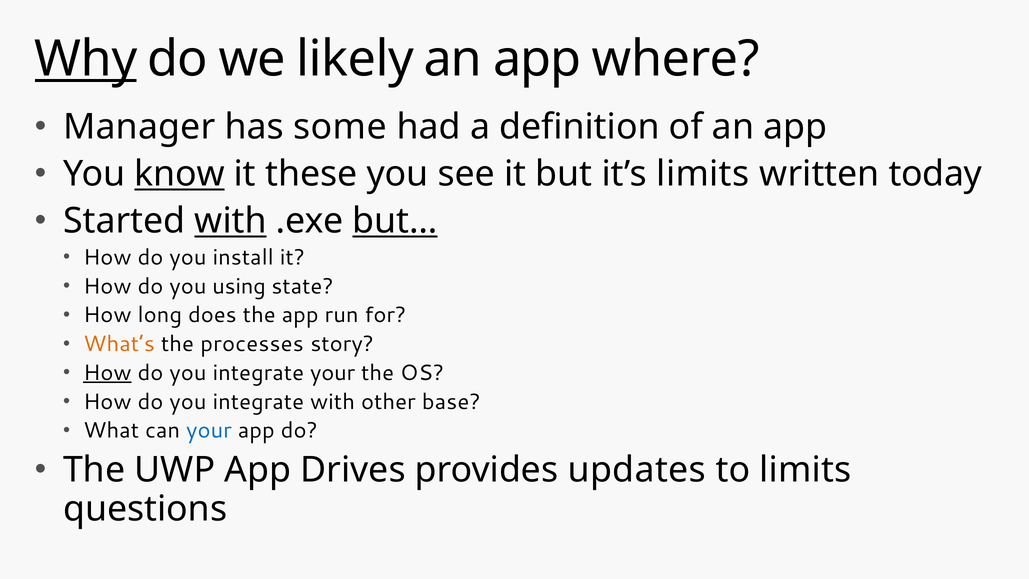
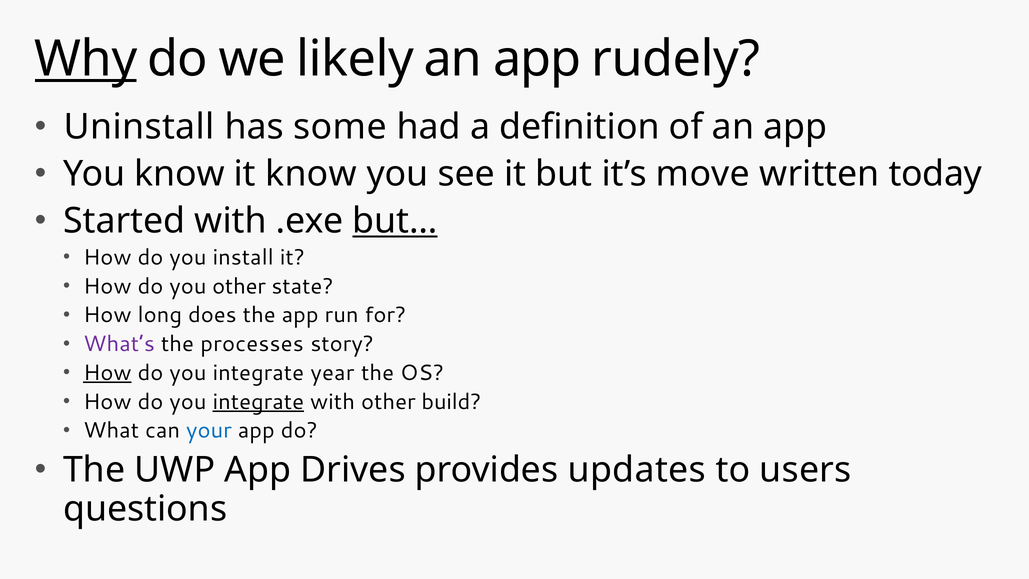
where: where -> rudely
Manager: Manager -> Uninstall
know at (180, 174) underline: present -> none
it these: these -> know
it’s limits: limits -> move
with at (231, 221) underline: present -> none
you using: using -> other
What’s colour: orange -> purple
integrate your: your -> year
integrate at (258, 402) underline: none -> present
base: base -> build
to limits: limits -> users
